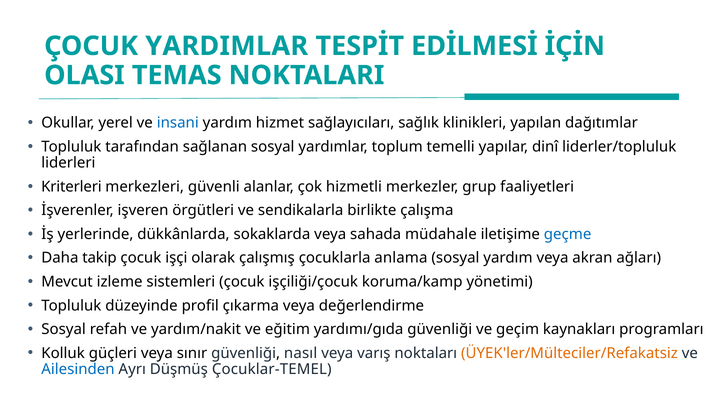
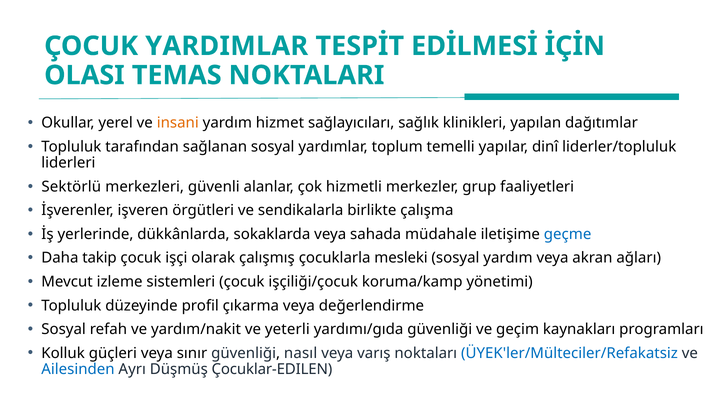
insani colour: blue -> orange
Kriterleri: Kriterleri -> Sektörlü
anlama: anlama -> mesleki
eğitim: eğitim -> yeterli
ÜYEK'ler/Mülteciler/Refakatsiz colour: orange -> blue
Çocuklar-TEMEL: Çocuklar-TEMEL -> Çocuklar-EDILEN
